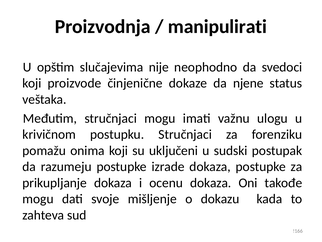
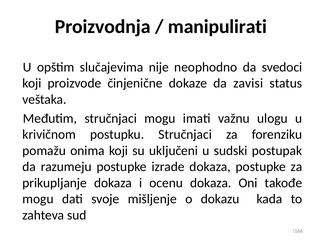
njene: njene -> zavisi
